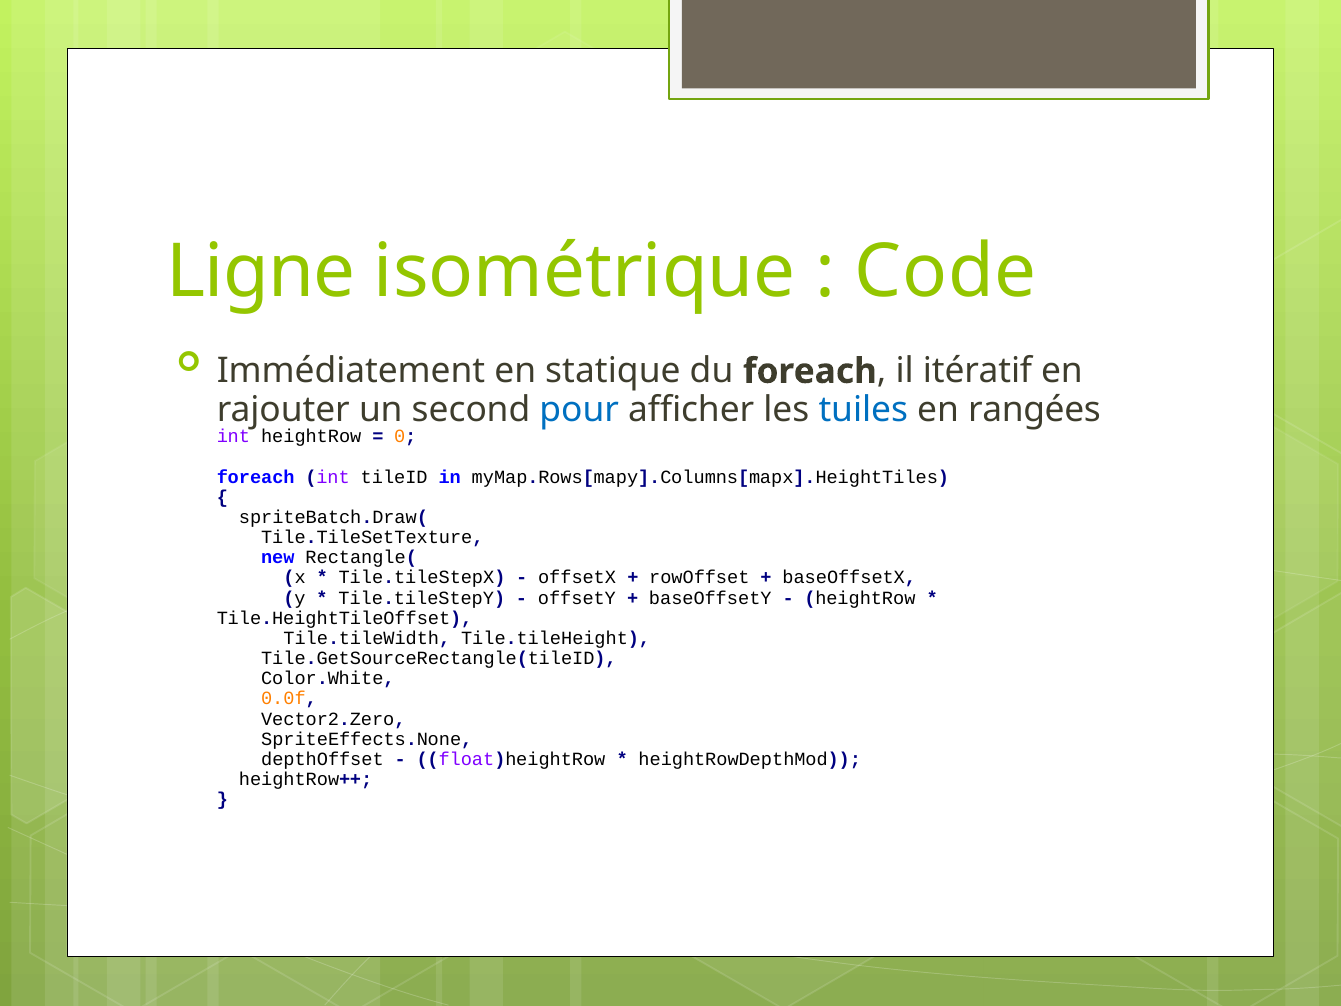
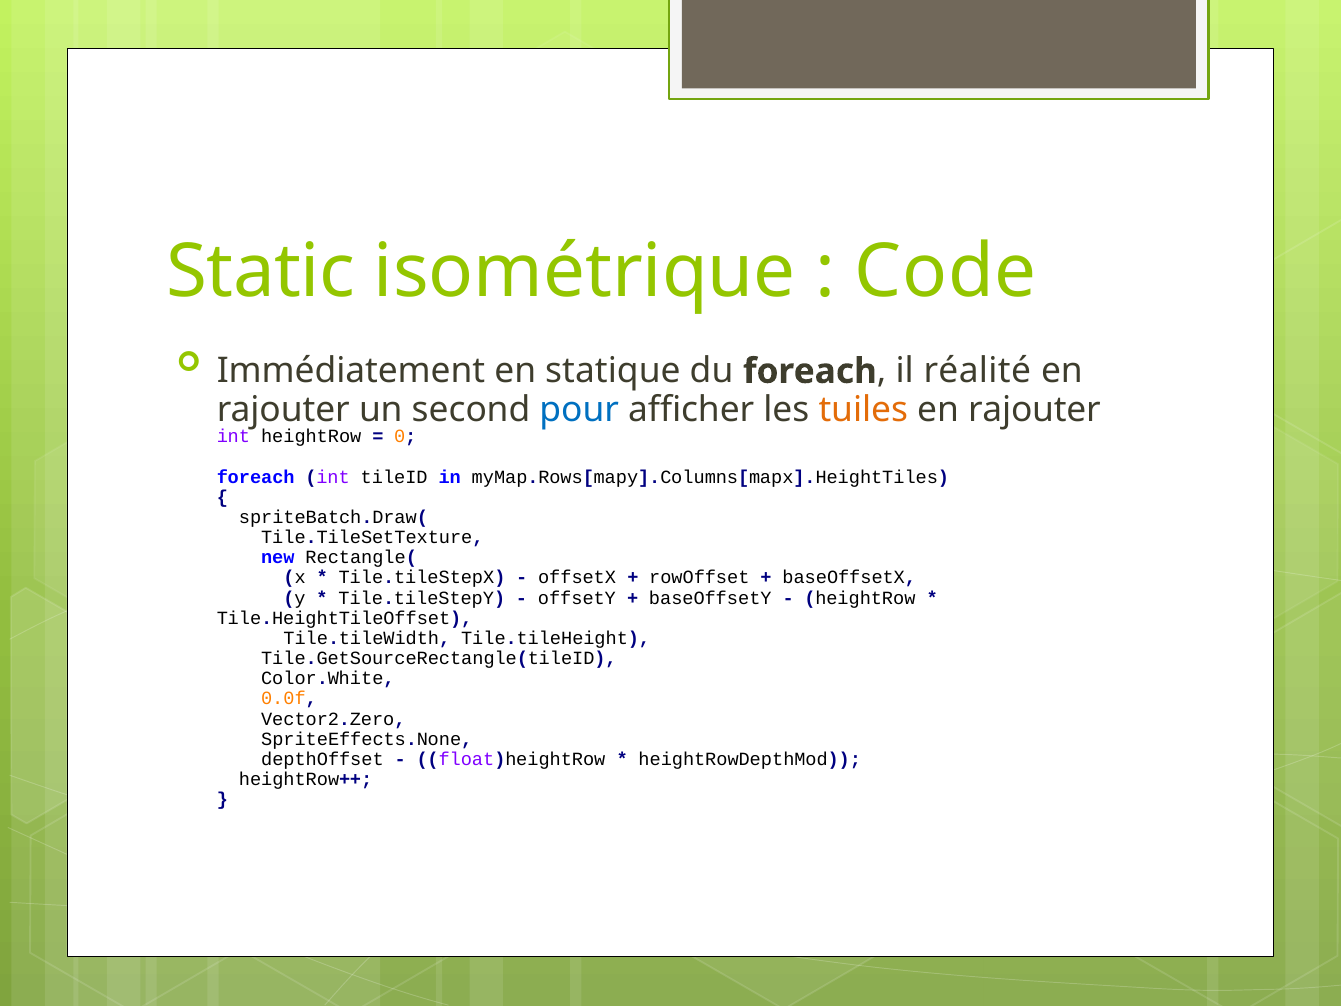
Ligne: Ligne -> Static
itératif: itératif -> réalité
tuiles colour: blue -> orange
rangées at (1034, 409): rangées -> rajouter
